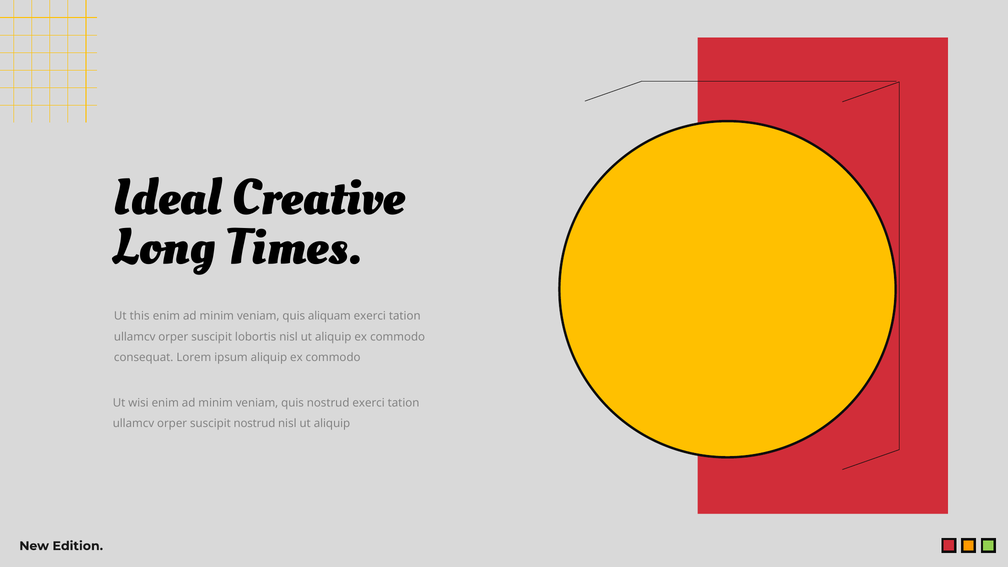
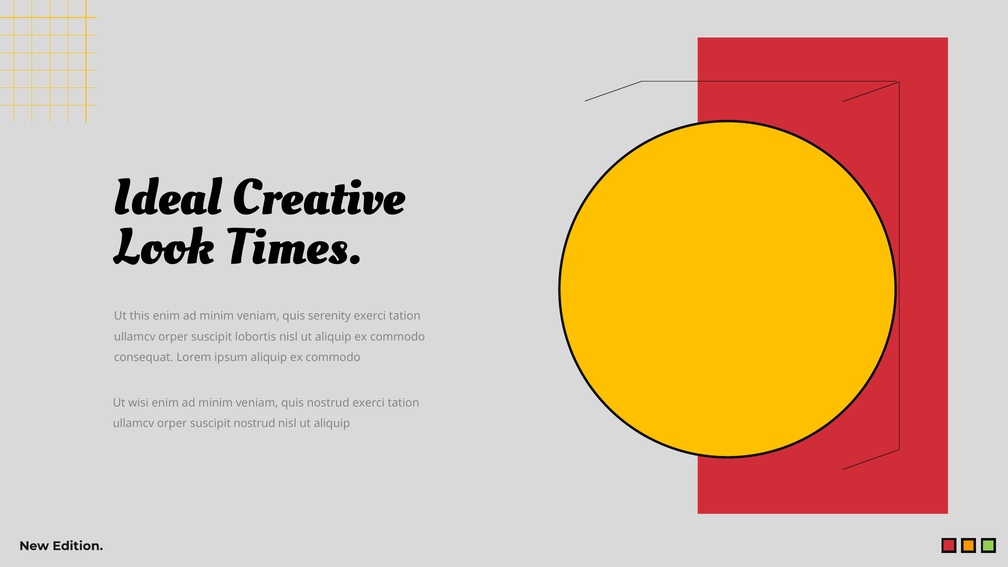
Long: Long -> Look
aliquam: aliquam -> serenity
